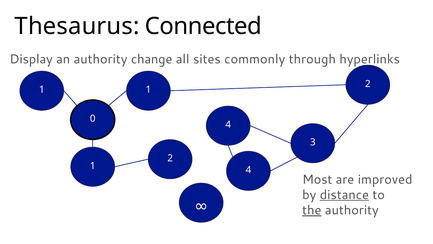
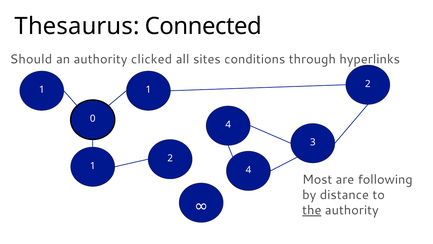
Display: Display -> Should
change: change -> clicked
commonly: commonly -> conditions
improved: improved -> following
distance underline: present -> none
